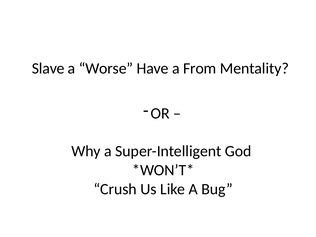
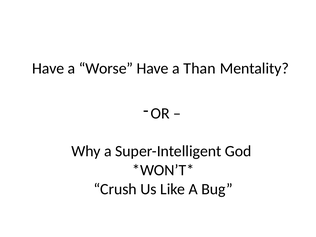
Slave at (48, 68): Slave -> Have
From: From -> Than
